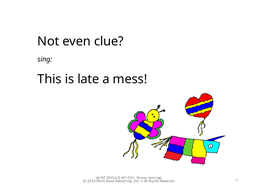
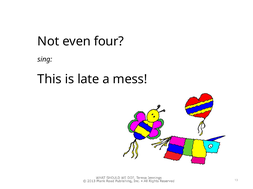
clue: clue -> four
